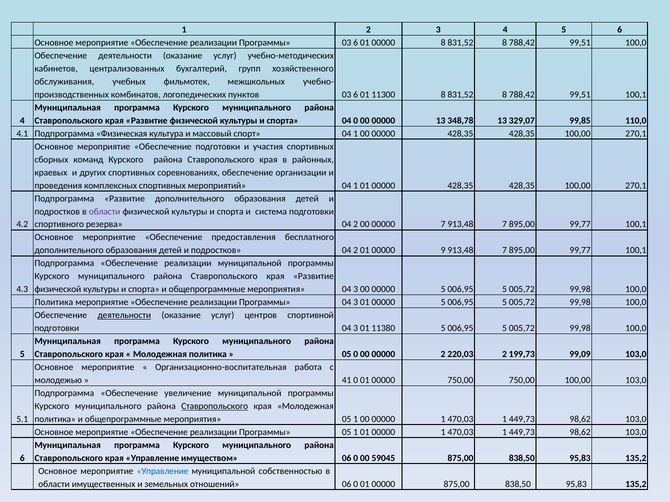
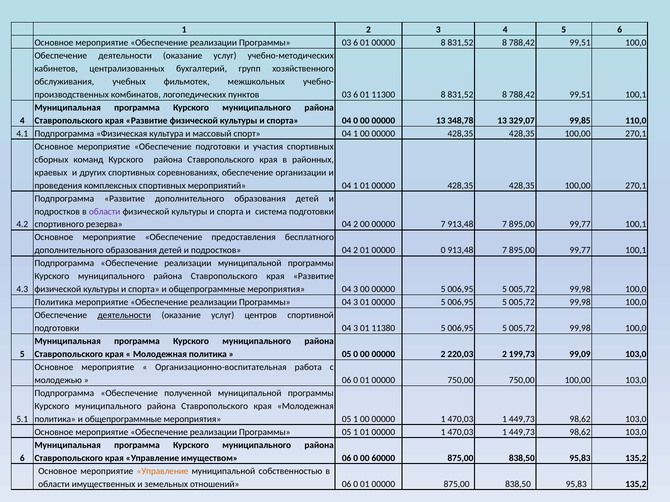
00000 9: 9 -> 0
41 at (347, 381): 41 -> 06
увеличение: увеличение -> полученной
Ставропольского at (215, 406) underline: present -> none
59045: 59045 -> 60000
Управление at (163, 471) colour: blue -> orange
